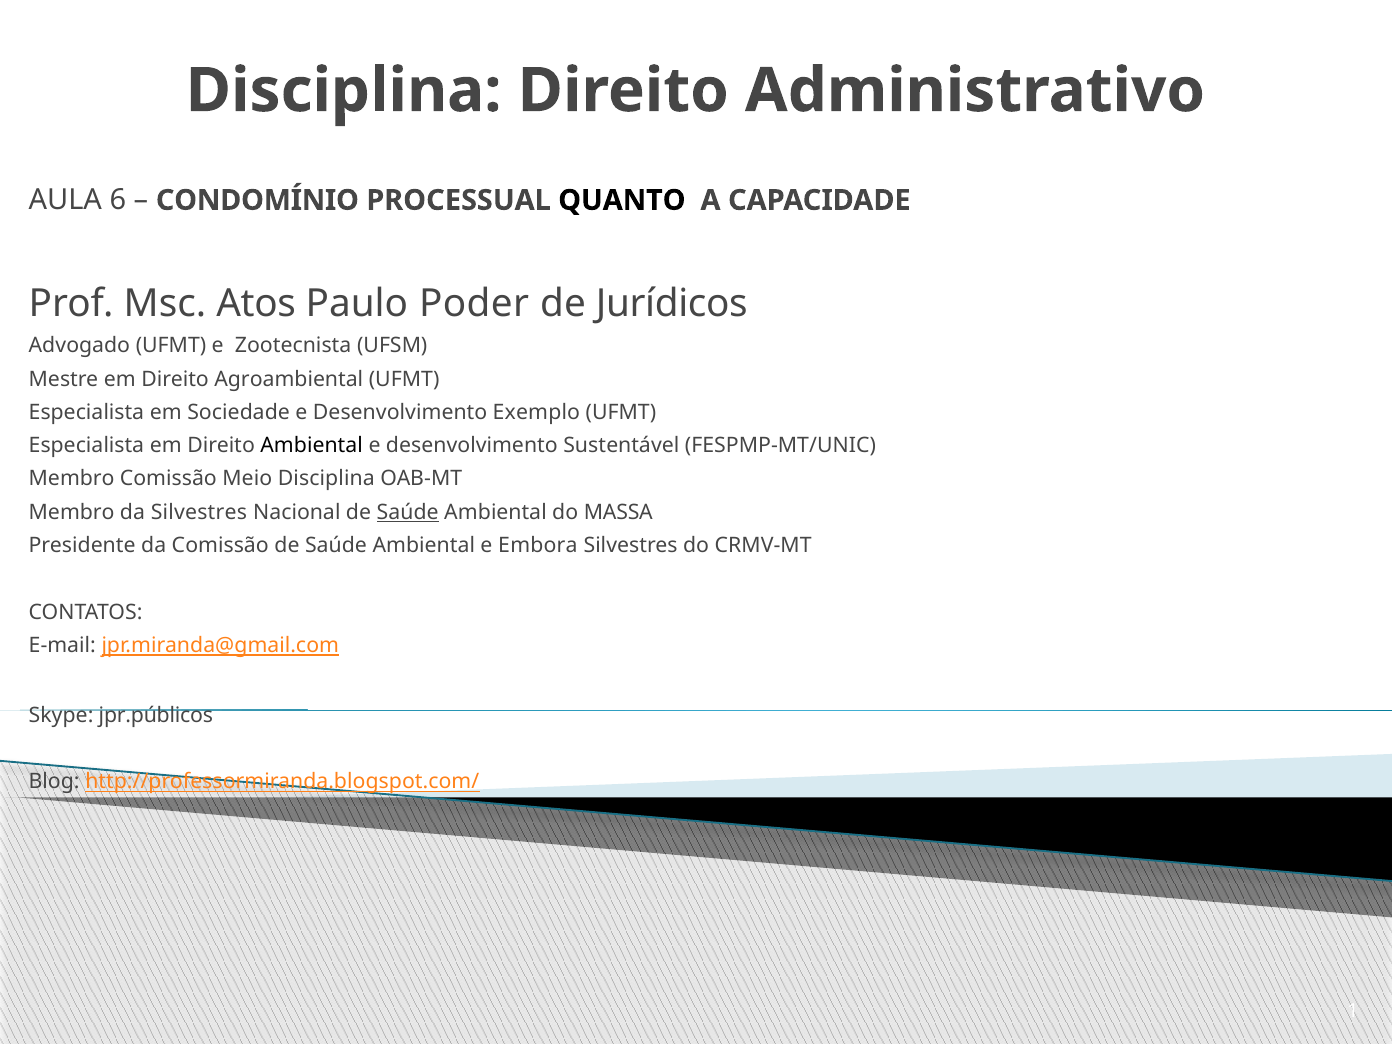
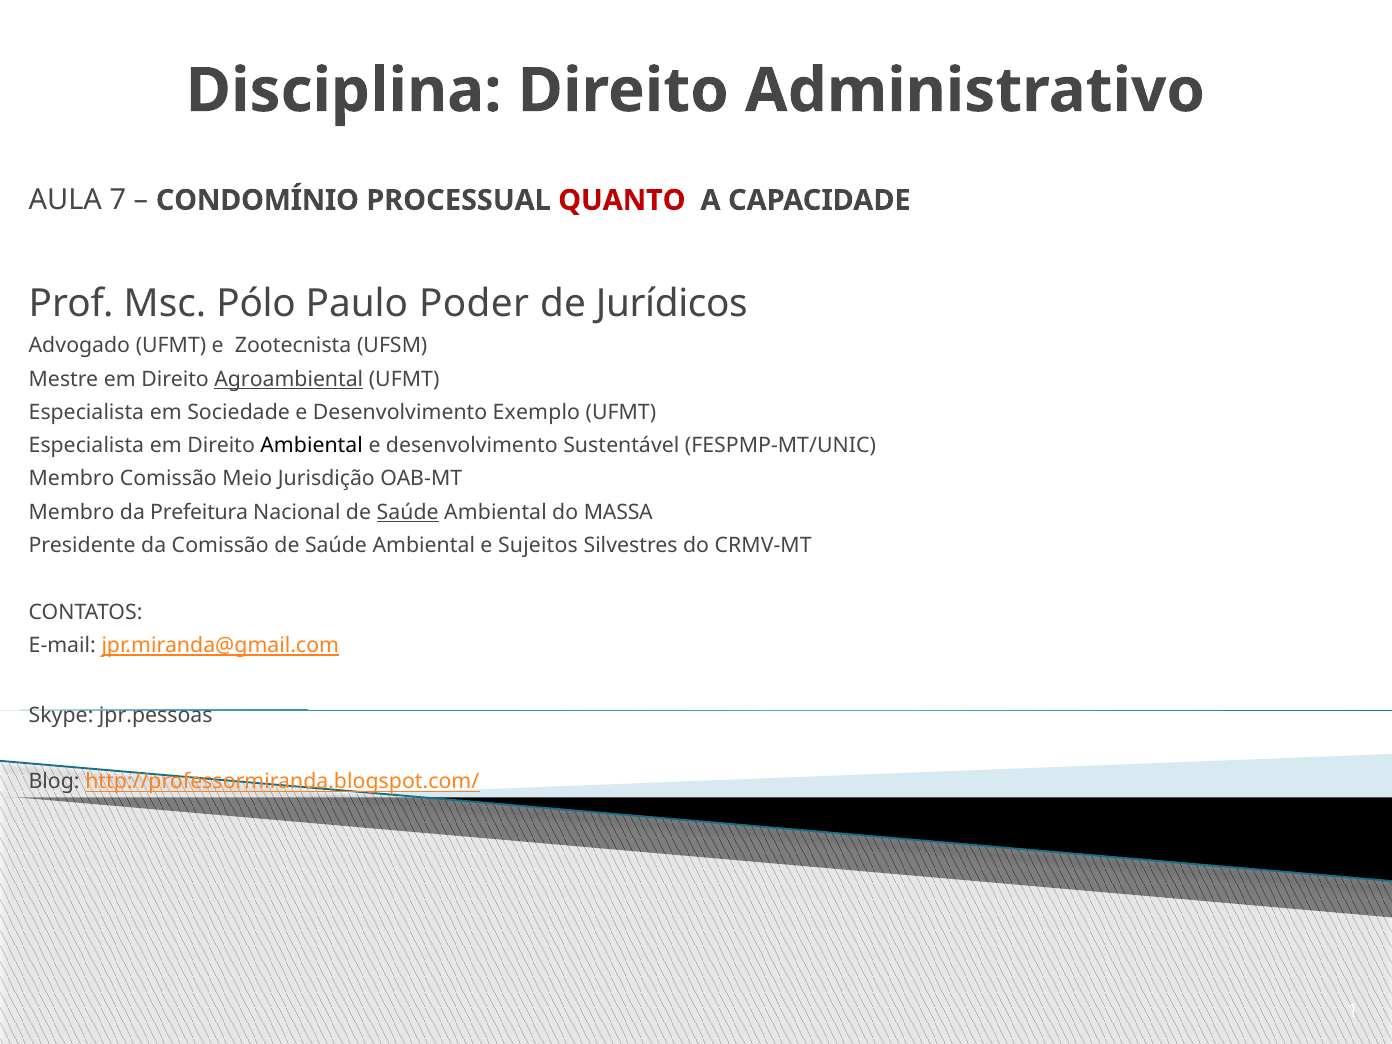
6: 6 -> 7
QUANTO colour: black -> red
Atos: Atos -> Pólo
Agroambiental underline: none -> present
Meio Disciplina: Disciplina -> Jurisdição
da Silvestres: Silvestres -> Prefeitura
Embora: Embora -> Sujeitos
jpr.públicos: jpr.públicos -> jpr.pessoas
